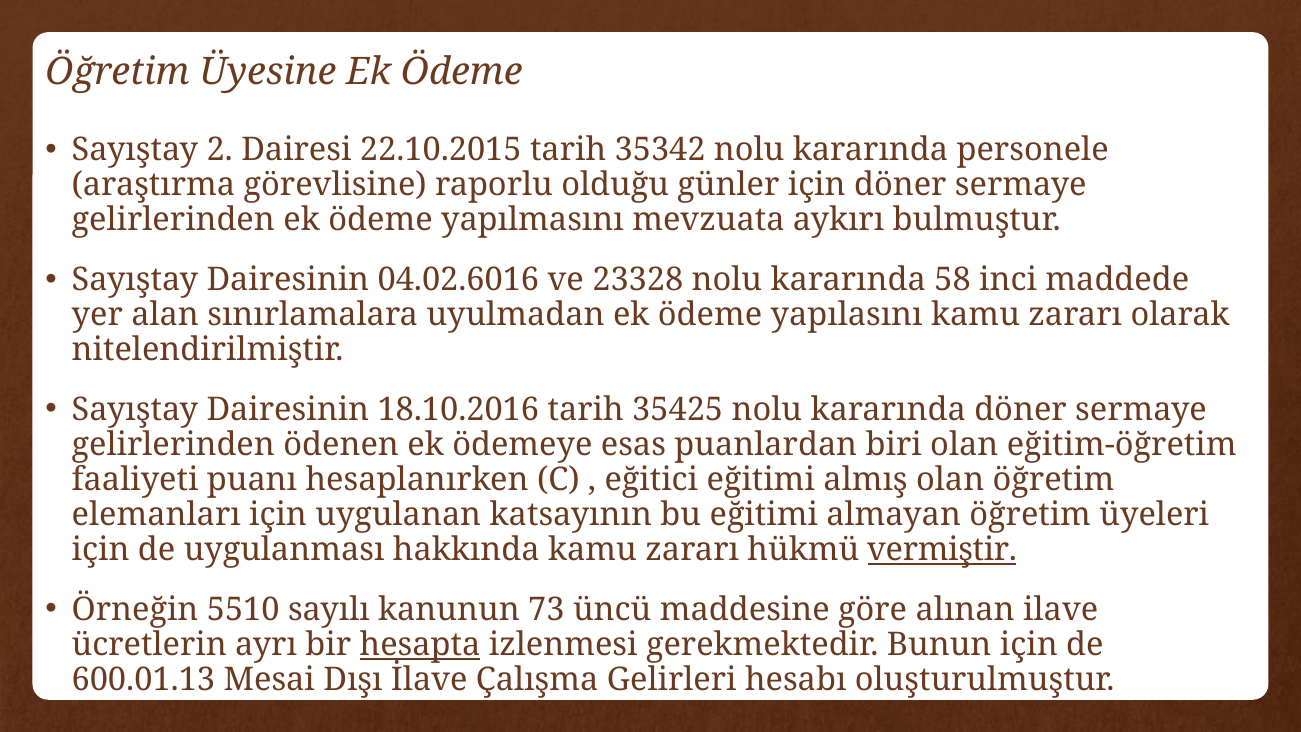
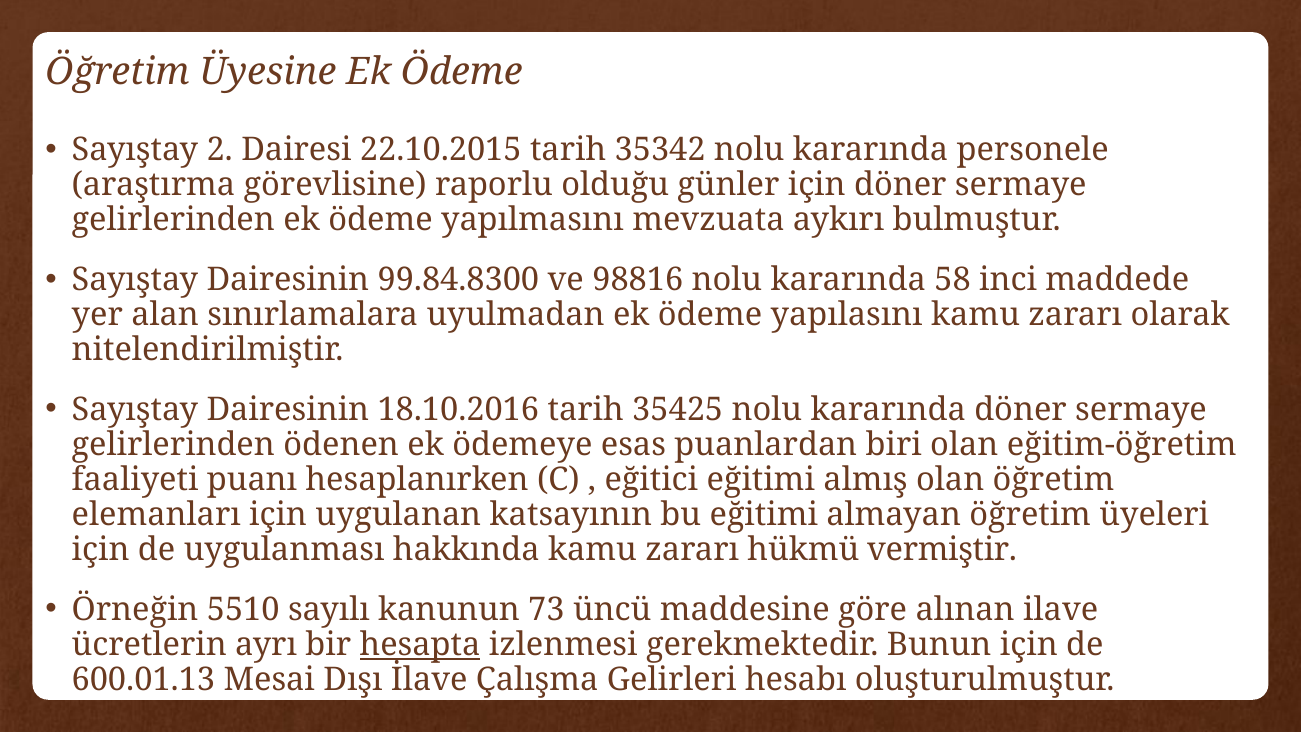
04.02.6016: 04.02.6016 -> 99.84.8300
23328: 23328 -> 98816
vermiştir underline: present -> none
